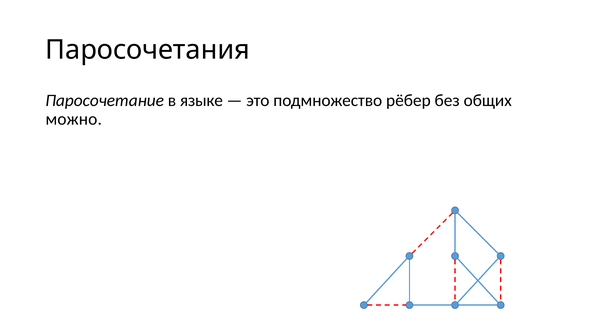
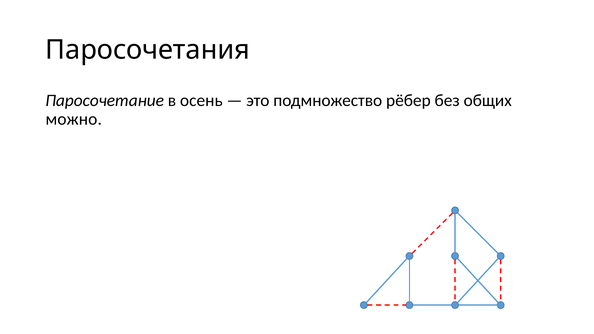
языке: языке -> осень
